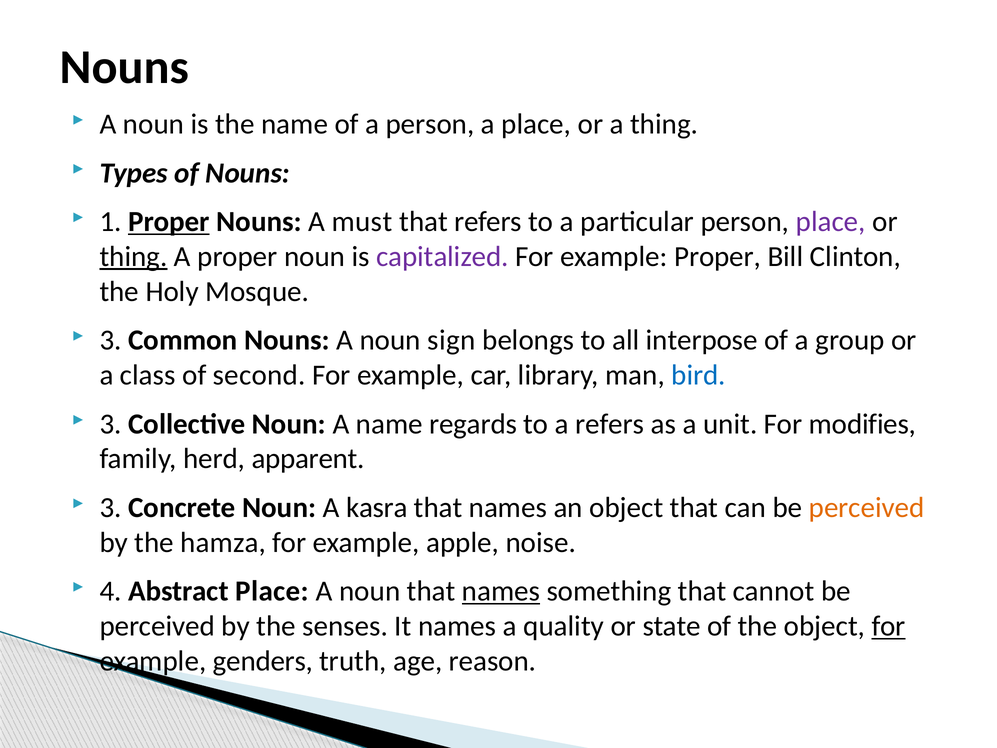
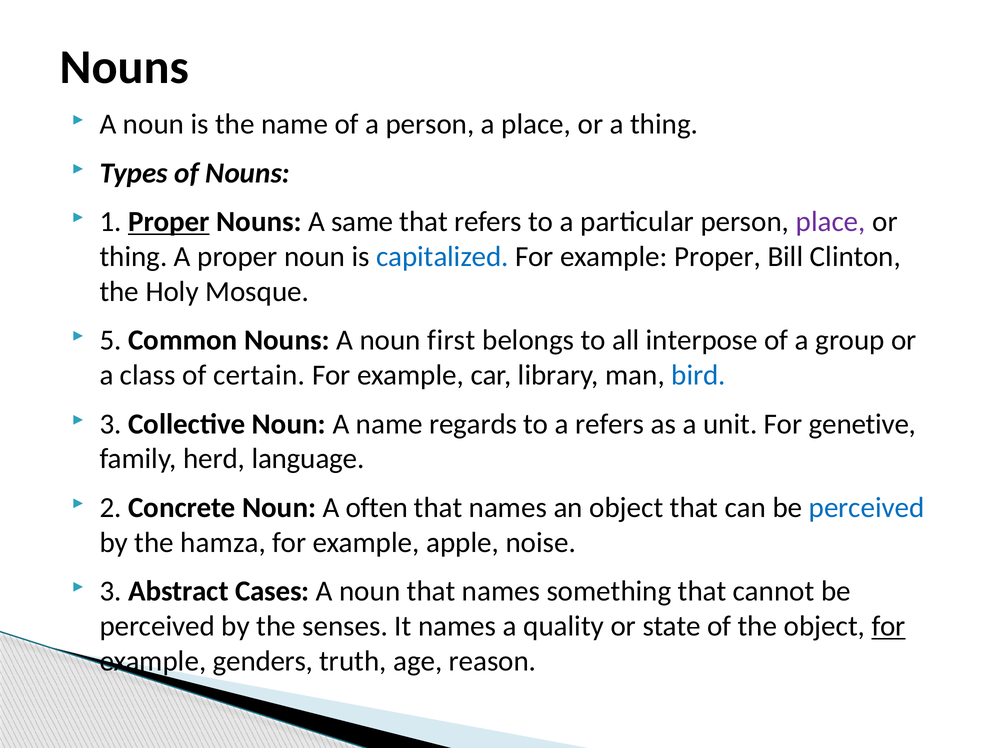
must: must -> same
thing at (134, 256) underline: present -> none
capitalized colour: purple -> blue
3 at (111, 340): 3 -> 5
sign: sign -> first
second: second -> certain
modifies: modifies -> genetive
apparent: apparent -> language
3 at (111, 507): 3 -> 2
kasra: kasra -> often
perceived at (867, 507) colour: orange -> blue
4 at (111, 591): 4 -> 3
Abstract Place: Place -> Cases
names at (501, 591) underline: present -> none
